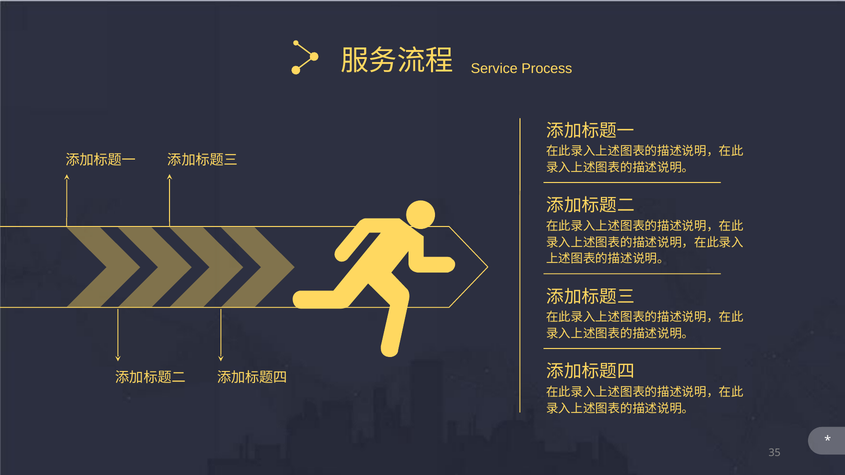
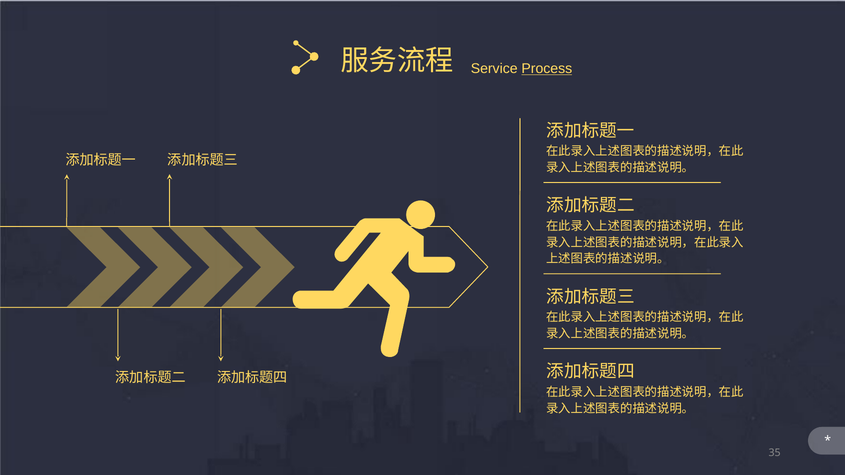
Process underline: none -> present
